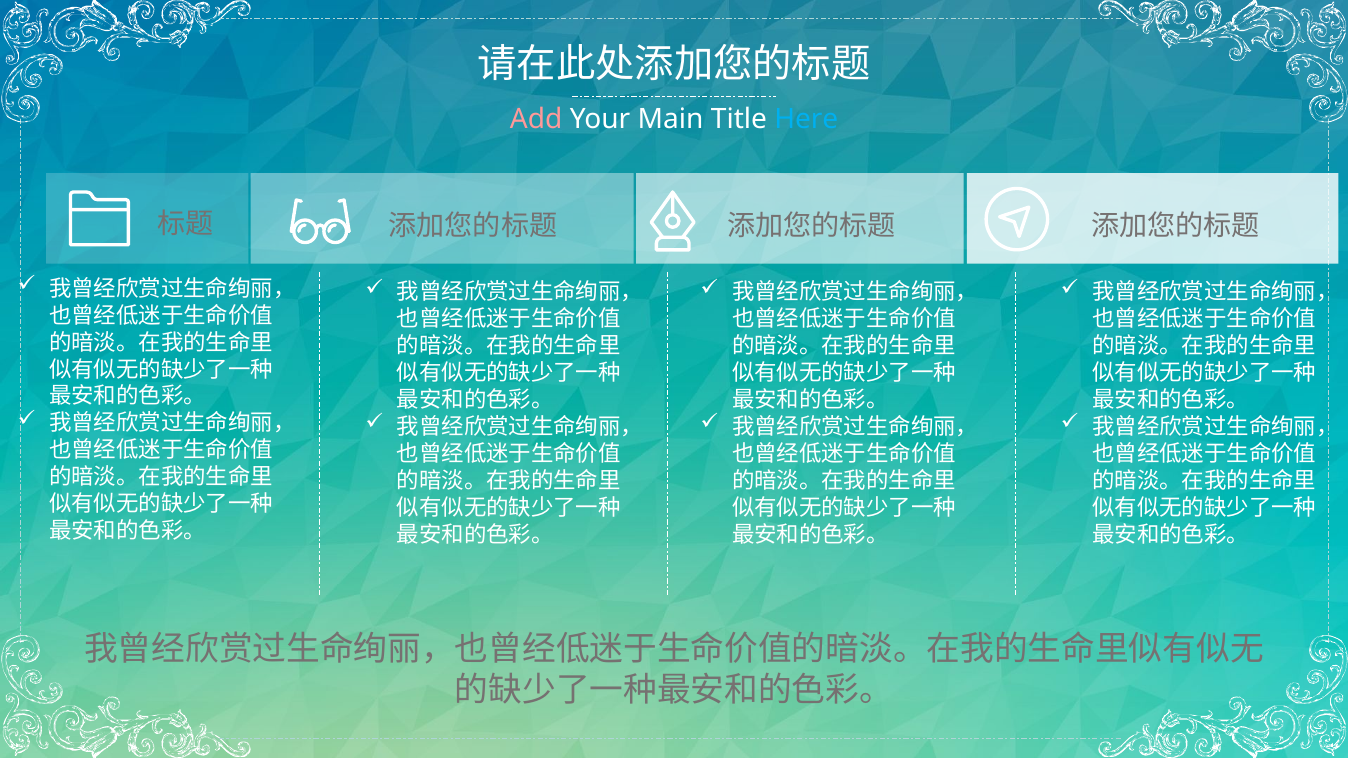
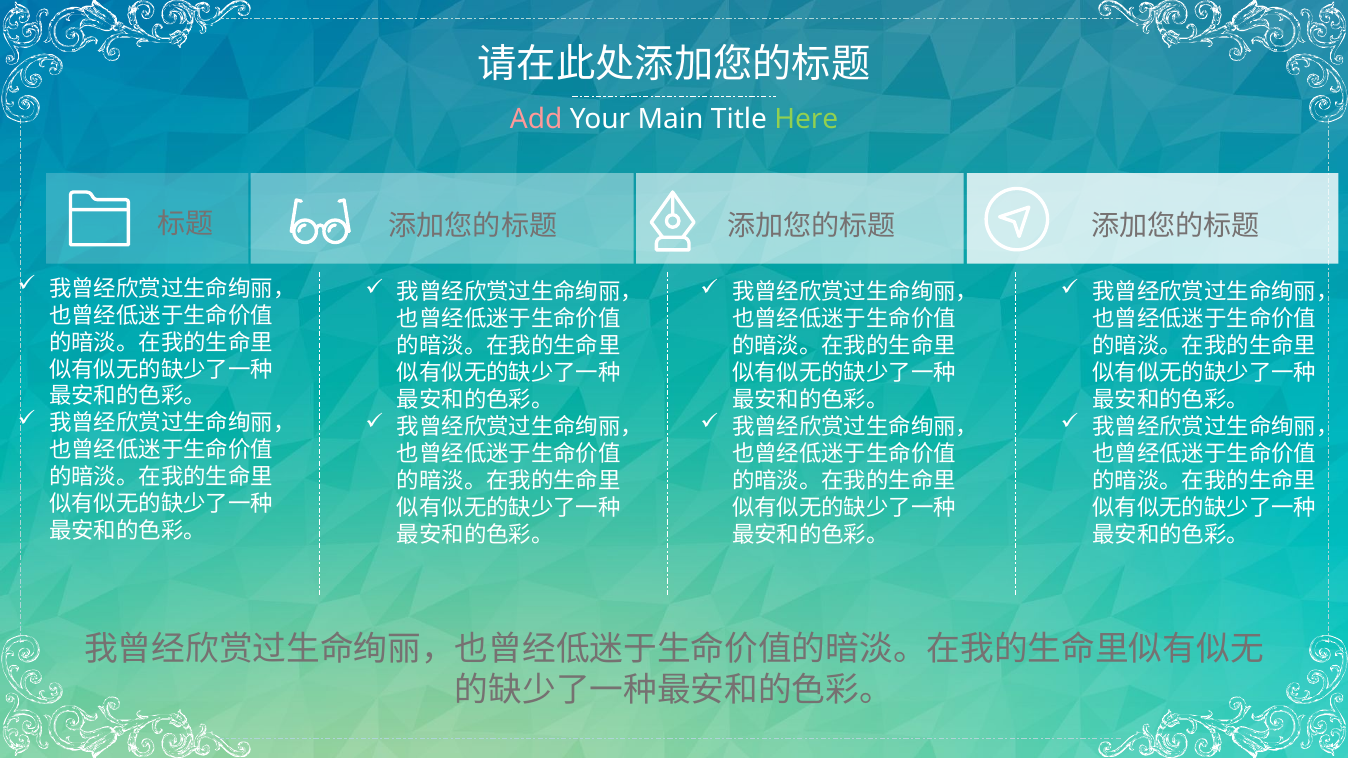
Here colour: light blue -> light green
